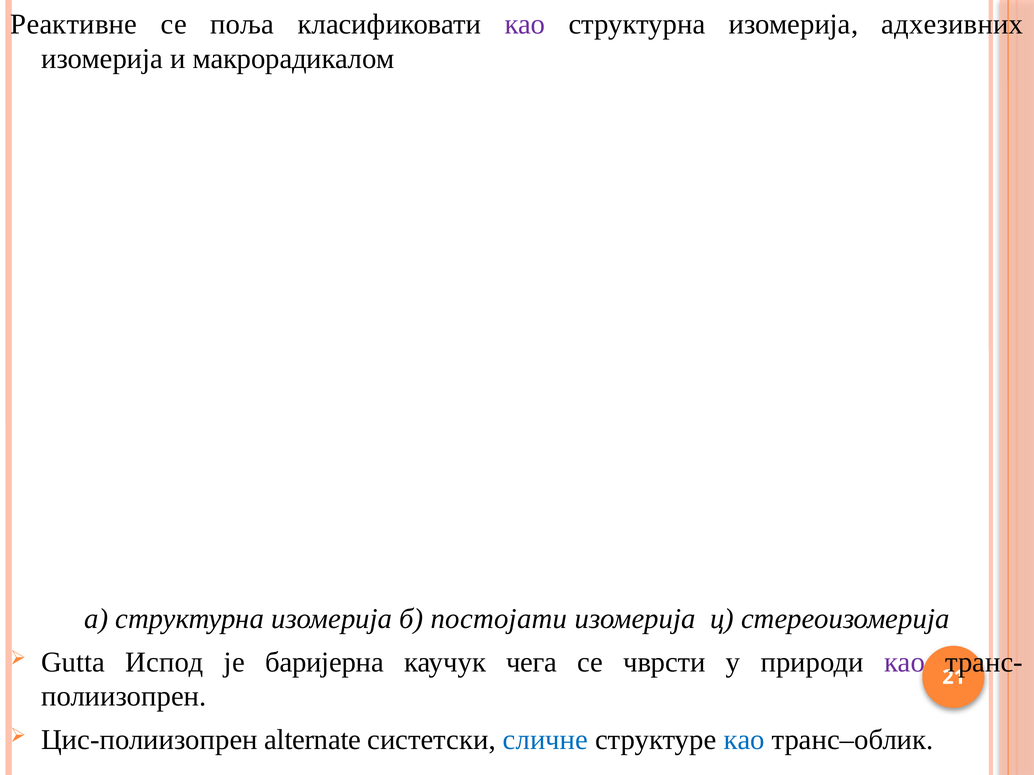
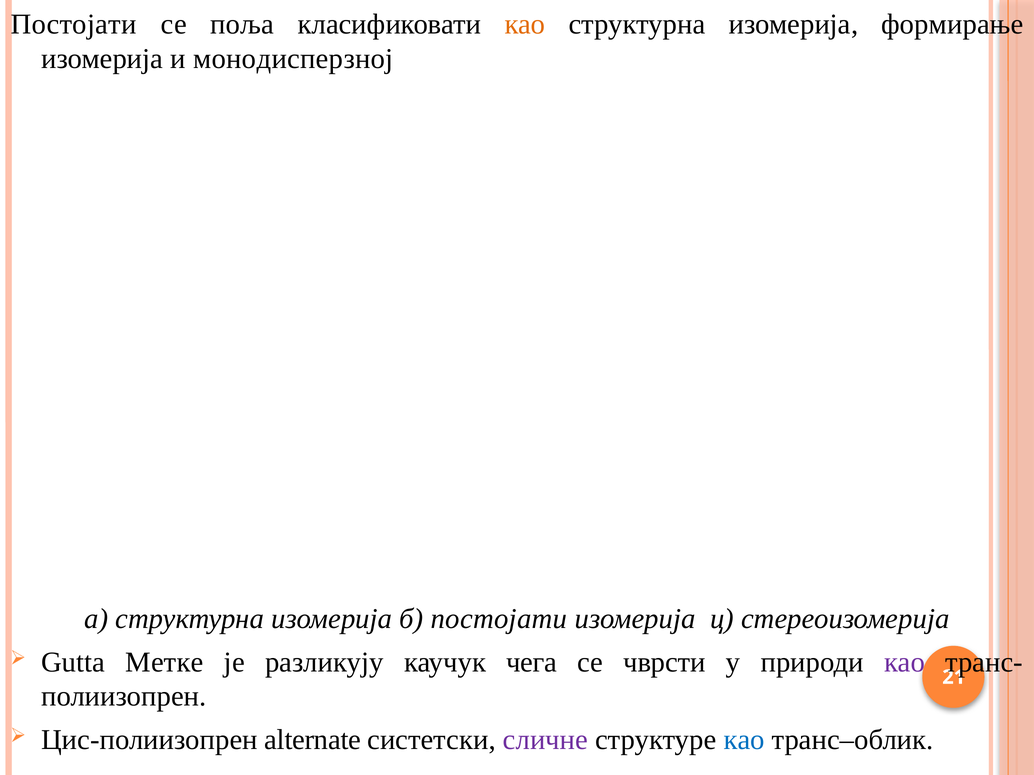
Реактивне at (74, 24): Реактивне -> Постојати
као at (525, 24) colour: purple -> orange
адхезивних: адхезивних -> формирање
макрорадикалом: макрорадикалом -> монодисперзној
Испод: Испод -> Метке
баријерна: баријерна -> разликују
сличне colour: blue -> purple
